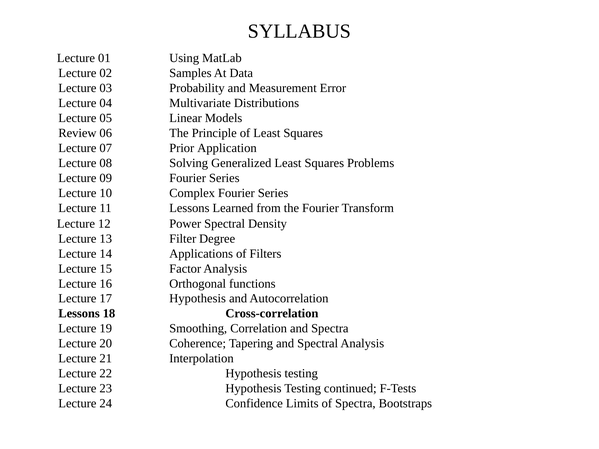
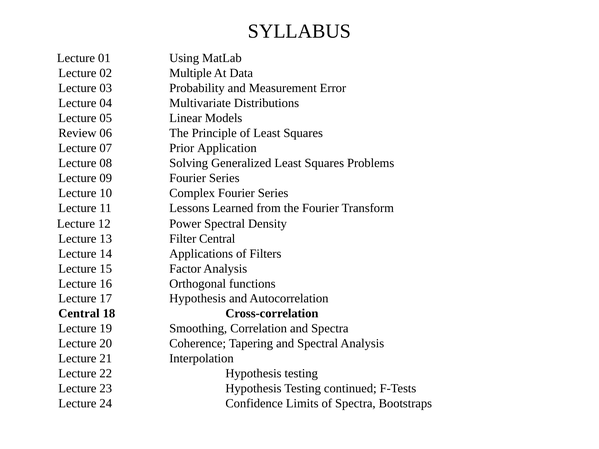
Samples: Samples -> Multiple
Filter Degree: Degree -> Central
Lessons at (79, 314): Lessons -> Central
